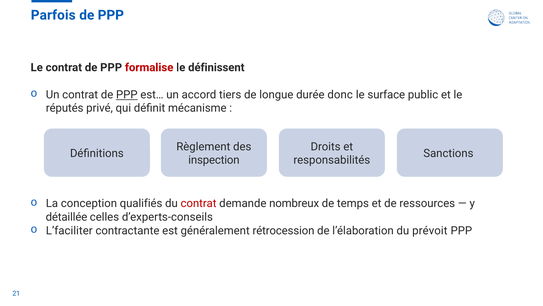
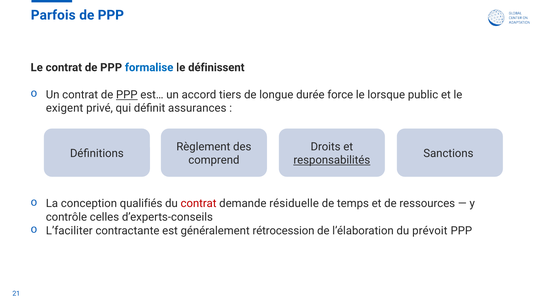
formalise colour: red -> blue
donc: donc -> force
surface: surface -> lorsque
réputés: réputés -> exigent
mécanisme: mécanisme -> assurances
inspection: inspection -> comprend
responsabilités underline: none -> present
nombreux: nombreux -> résiduelle
détaillée: détaillée -> contrôle
